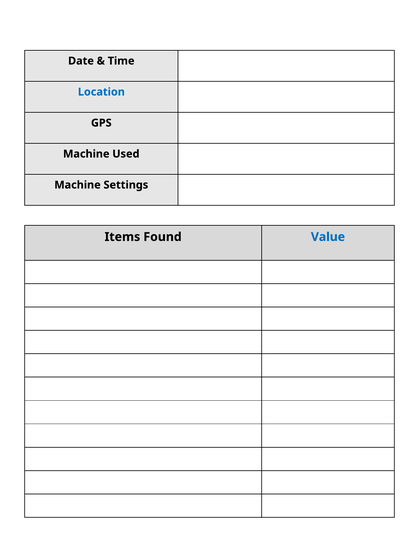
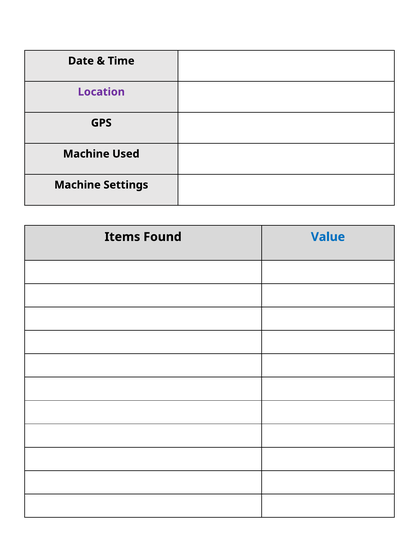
Location colour: blue -> purple
